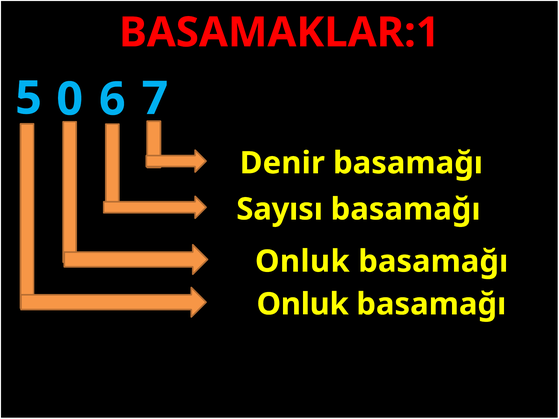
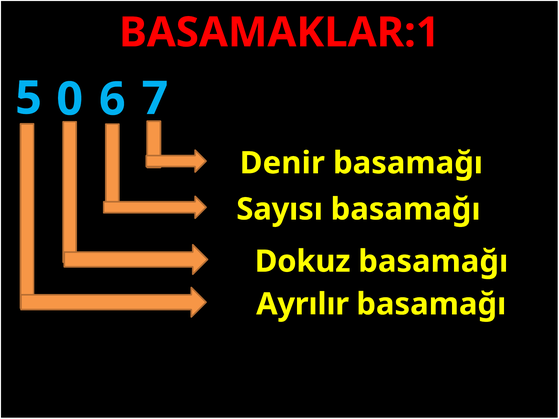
Onluk at (302, 262): Onluk -> Dokuz
Onluk at (303, 304): Onluk -> Ayrılır
